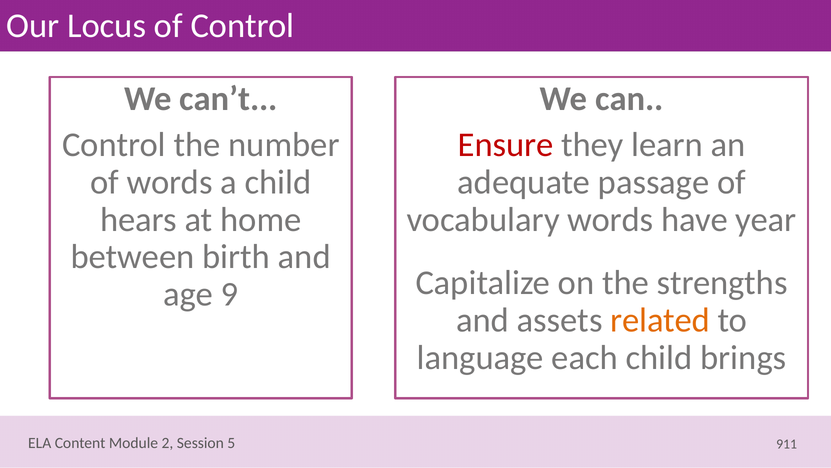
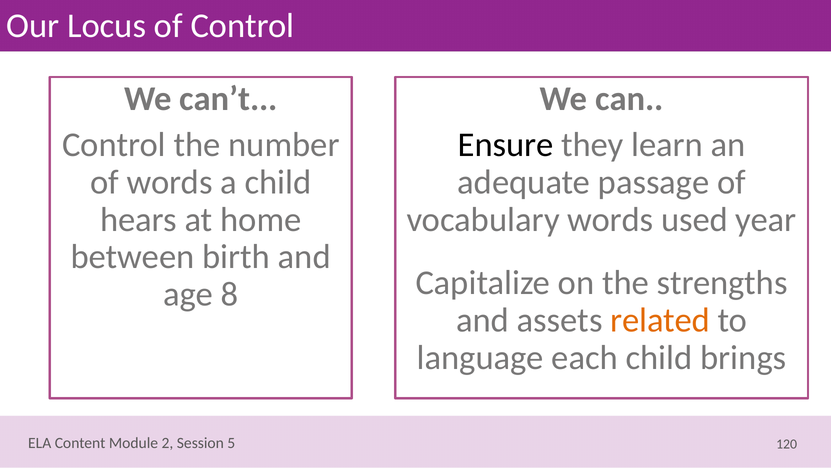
Ensure colour: red -> black
have: have -> used
9: 9 -> 8
911: 911 -> 120
